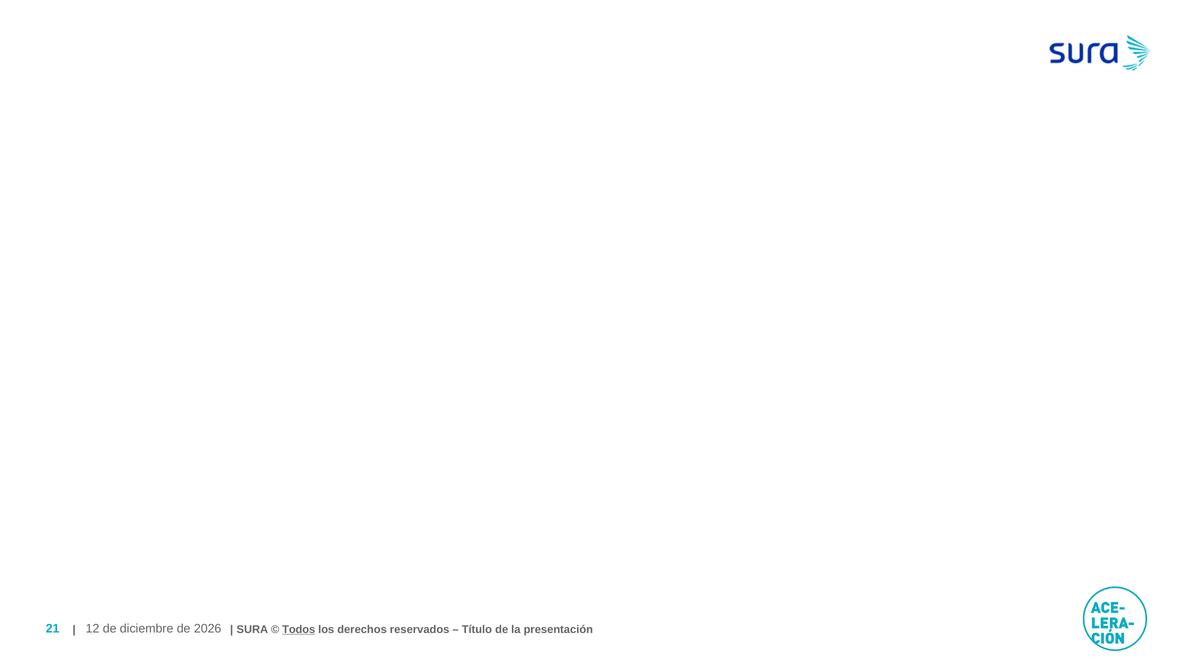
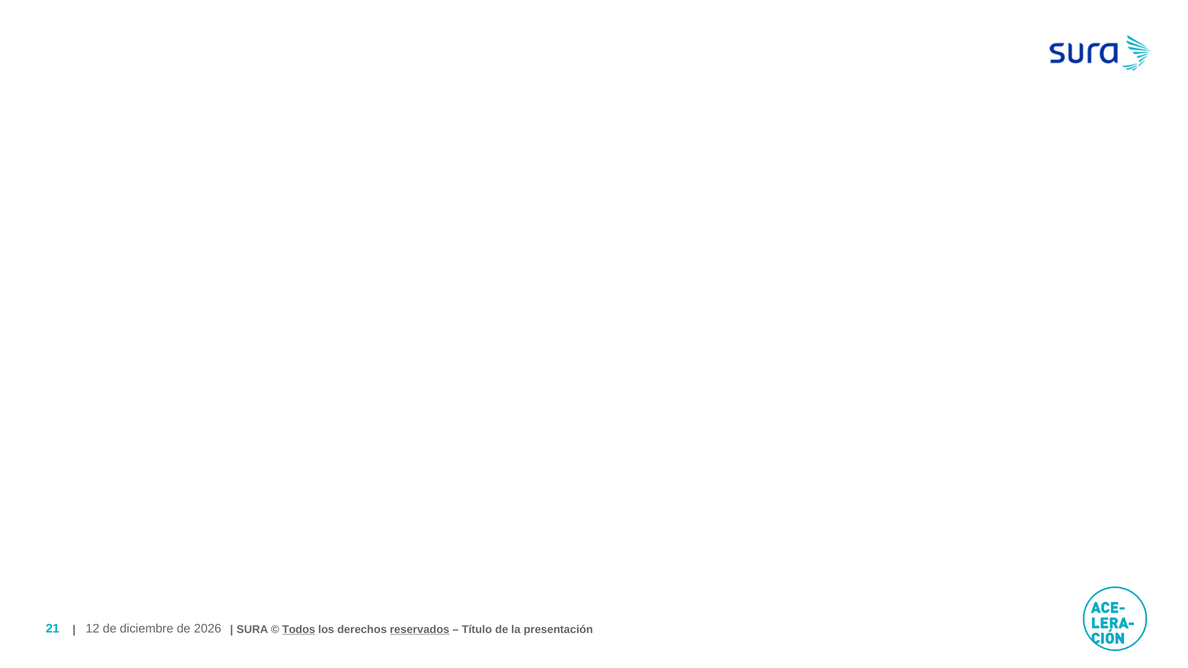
reservados underline: none -> present
